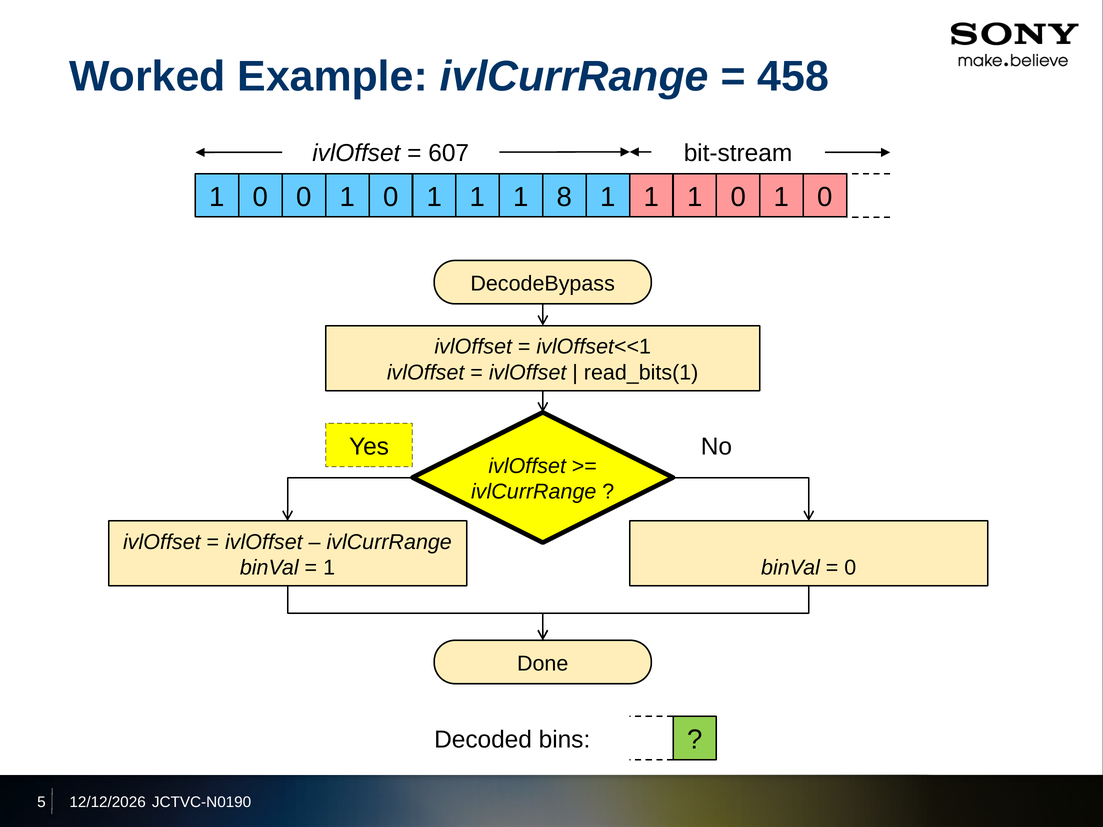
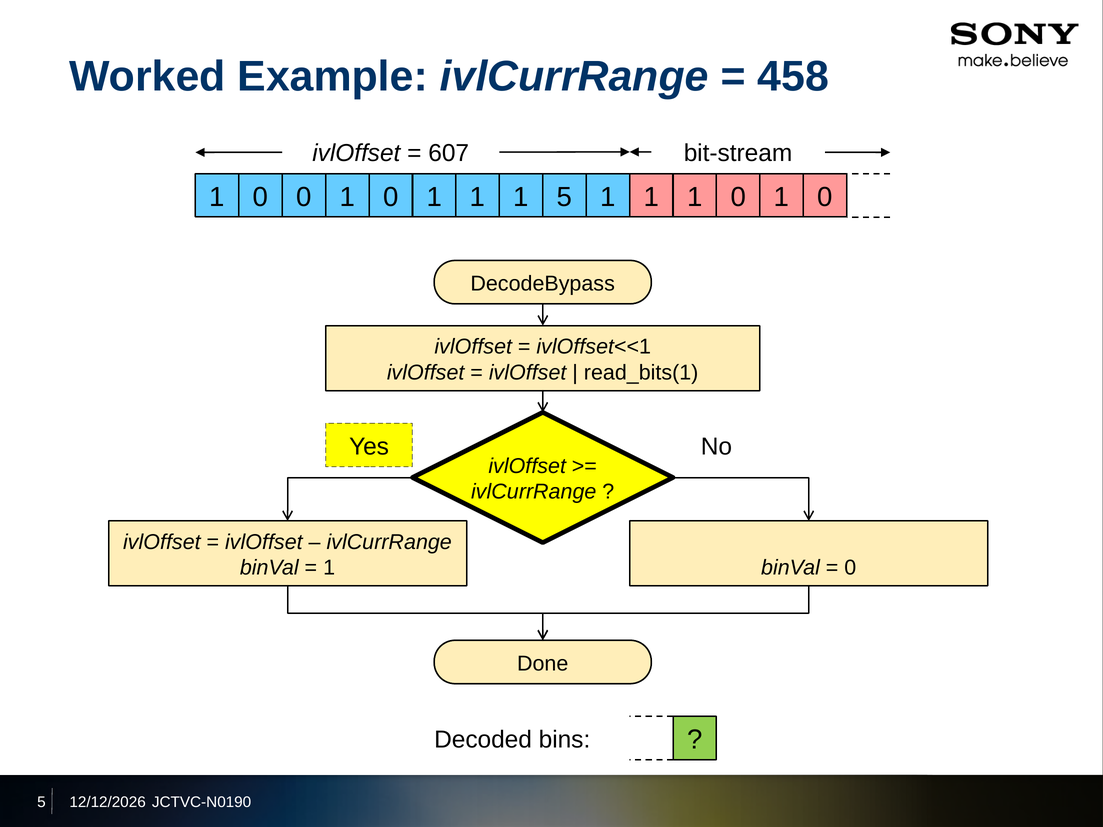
1 8: 8 -> 5
